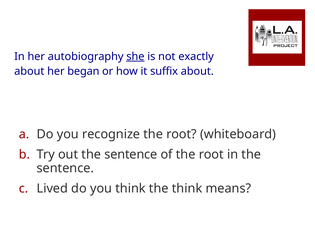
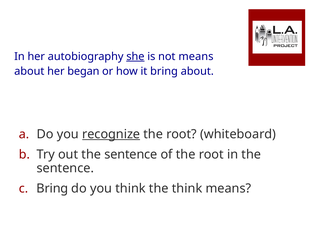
not exactly: exactly -> means
it suffix: suffix -> bring
recognize underline: none -> present
Lived at (52, 189): Lived -> Bring
